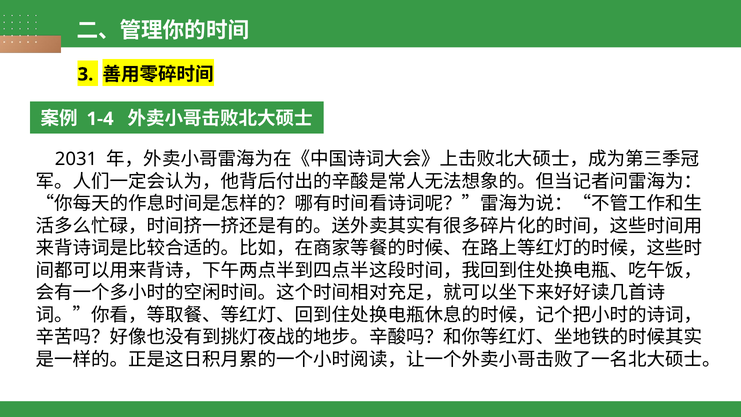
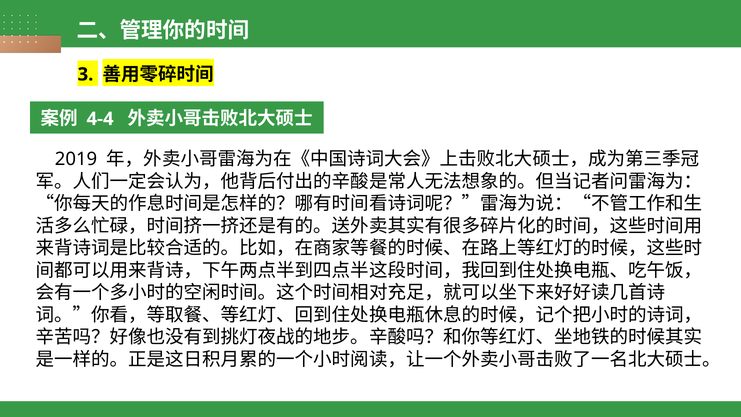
1-4: 1-4 -> 4-4
2031: 2031 -> 2019
